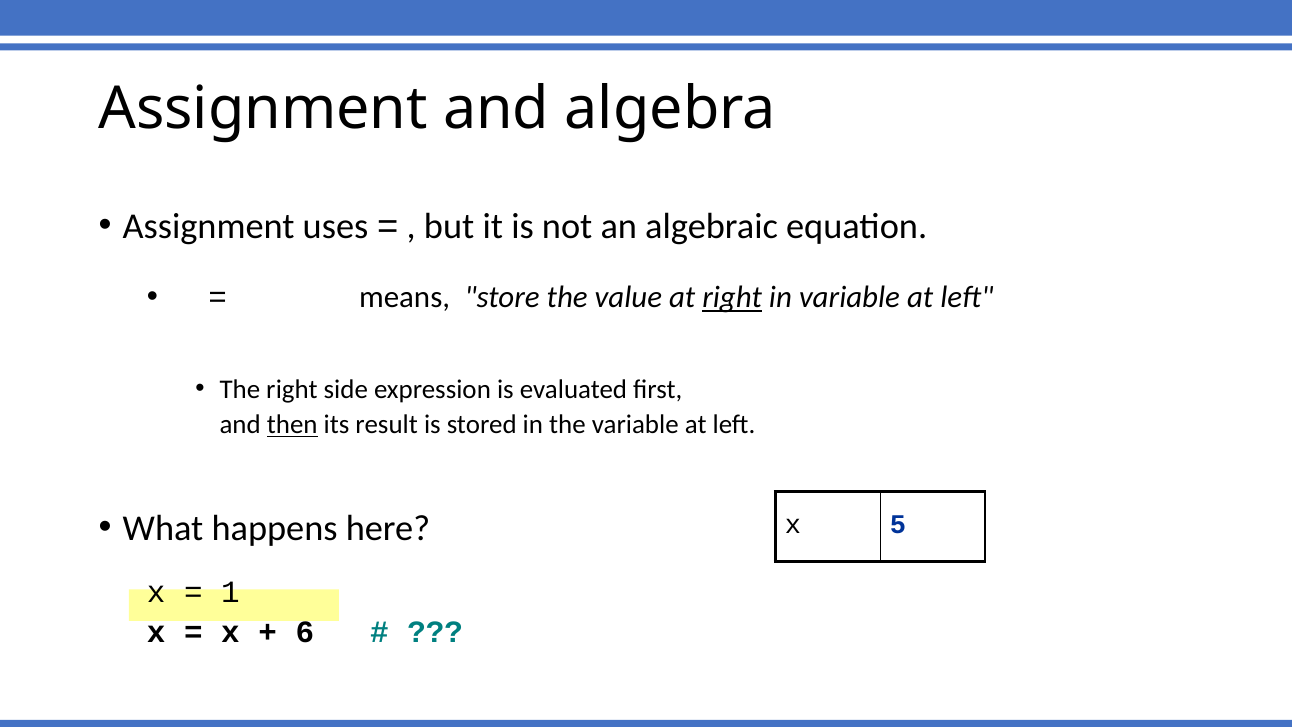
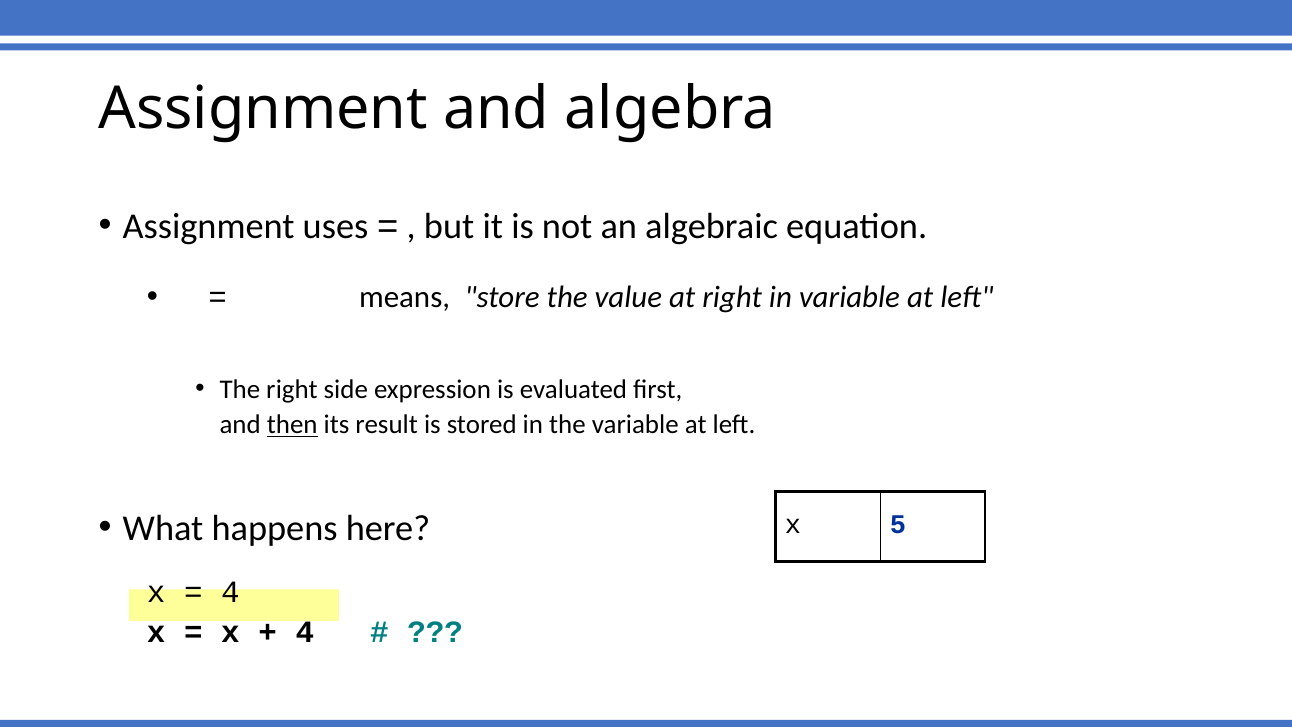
right at (732, 297) underline: present -> none
1 at (230, 592): 1 -> 4
6 at (305, 632): 6 -> 4
